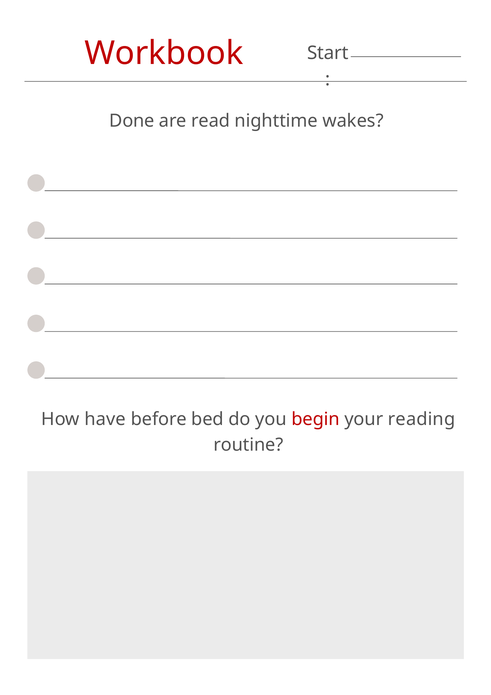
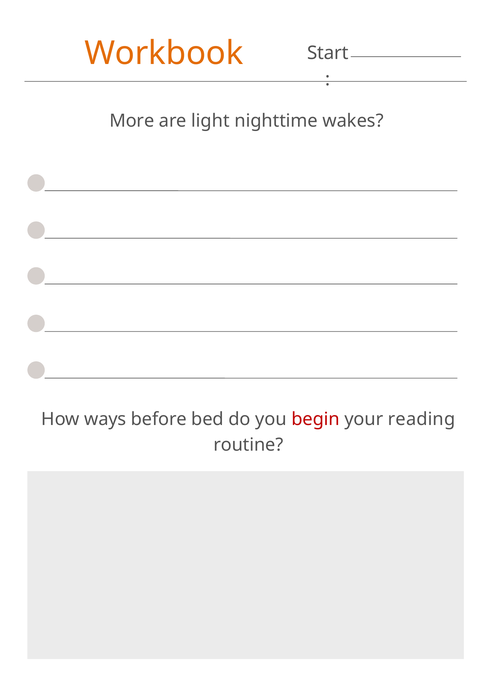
Workbook colour: red -> orange
Done: Done -> More
read: read -> light
have: have -> ways
